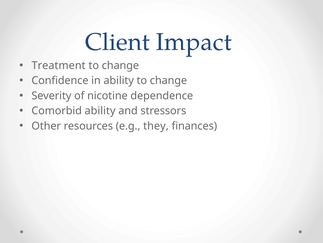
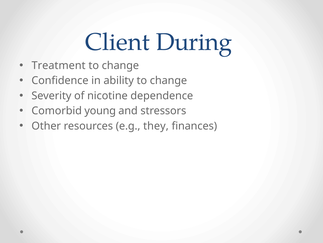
Impact: Impact -> During
Comorbid ability: ability -> young
